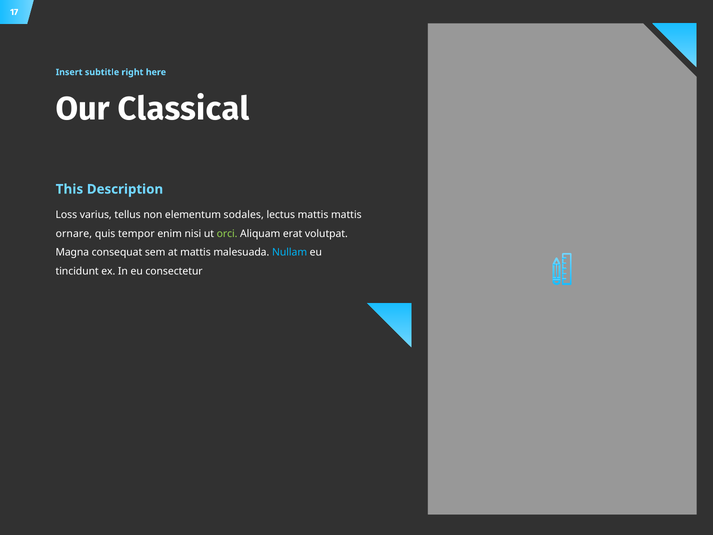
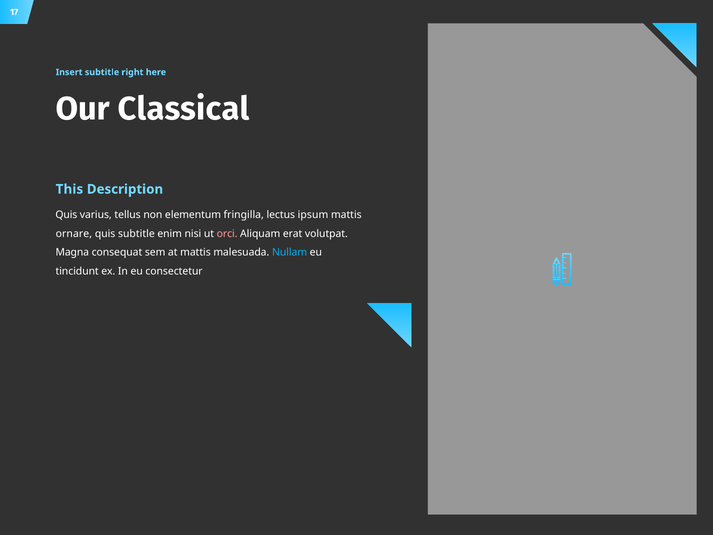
Loss at (66, 215): Loss -> Quis
sodales: sodales -> fringilla
lectus mattis: mattis -> ipsum
quis tempor: tempor -> subtitle
orci colour: light green -> pink
